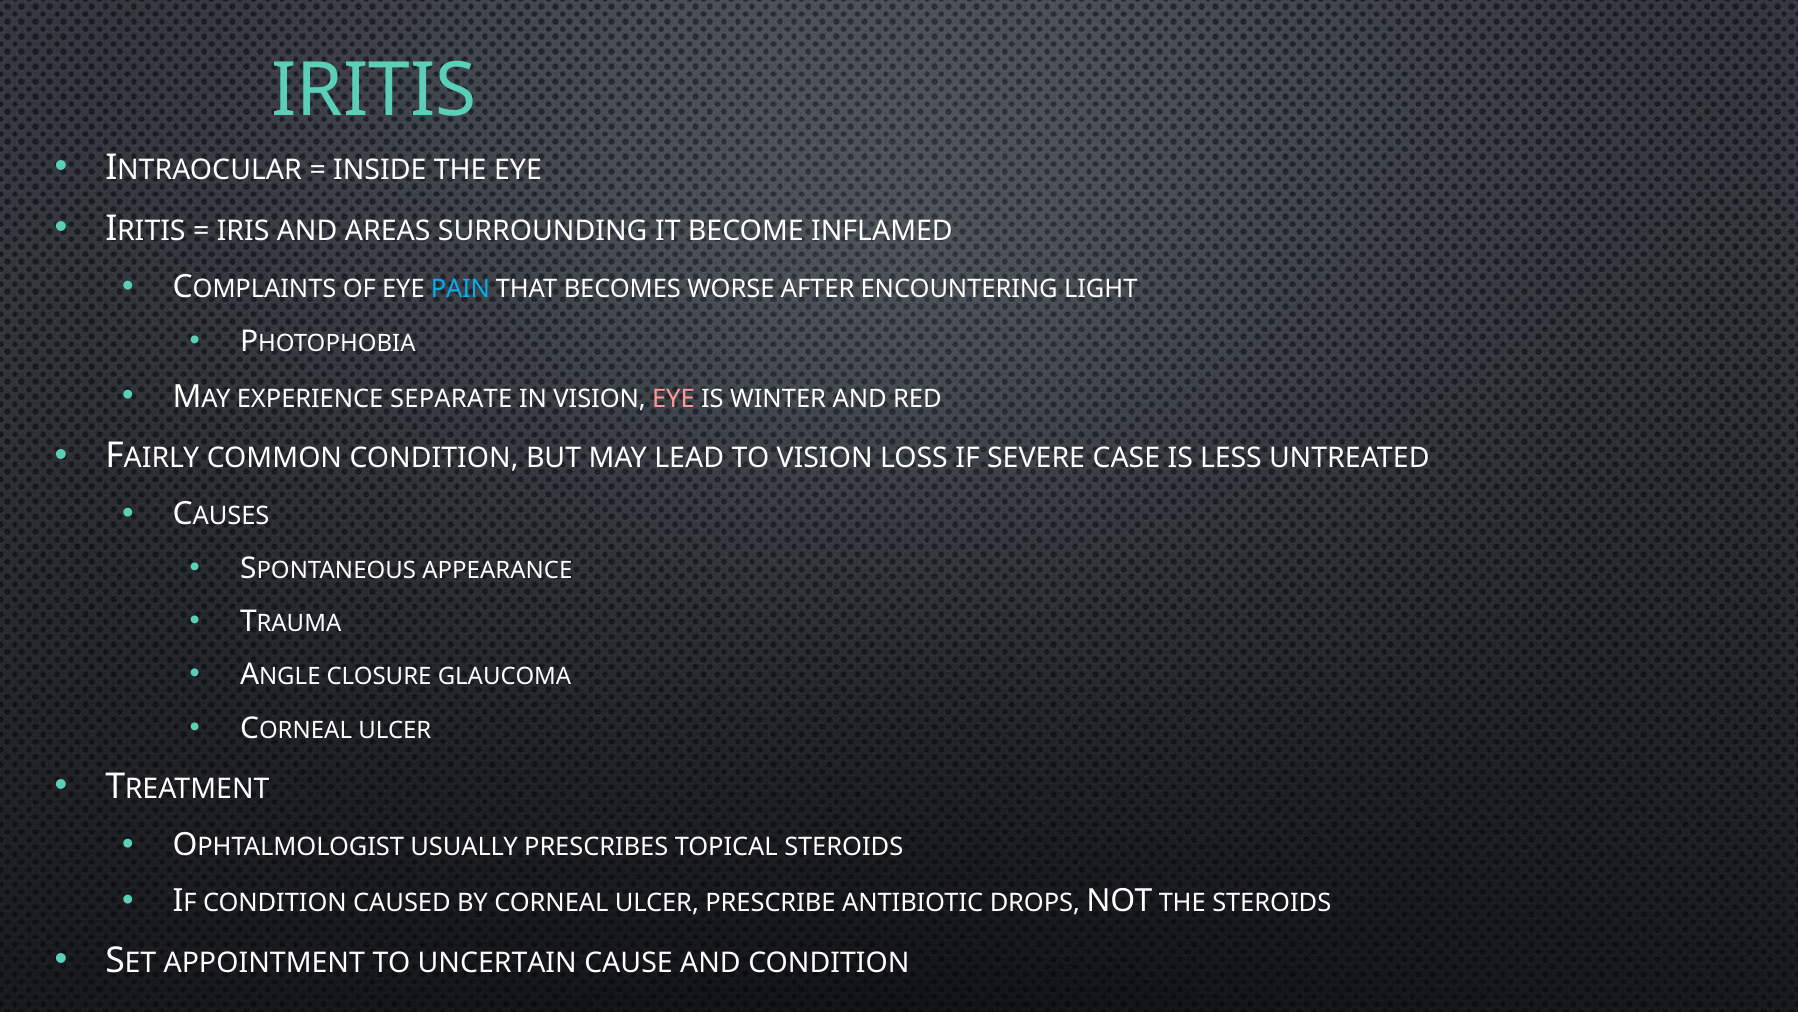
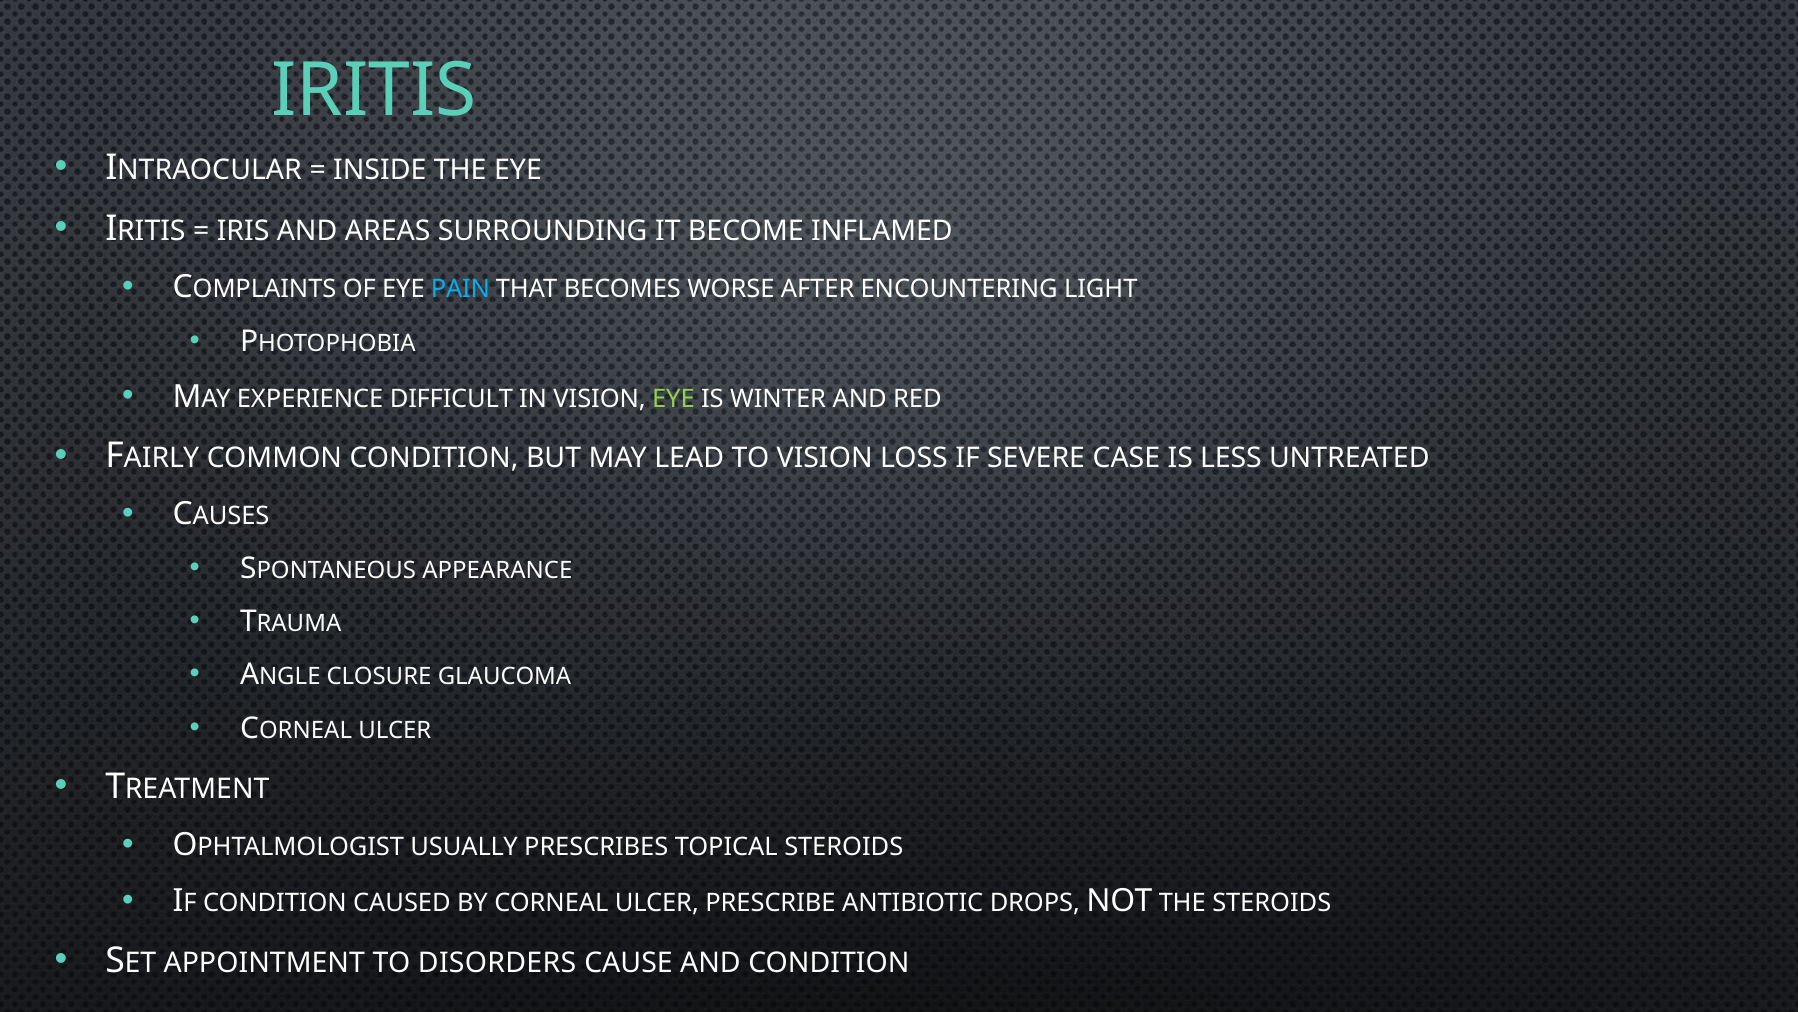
SEPARATE: SEPARATE -> DIFFICULT
EYE at (673, 398) colour: pink -> light green
UNCERTAIN: UNCERTAIN -> DISORDERS
